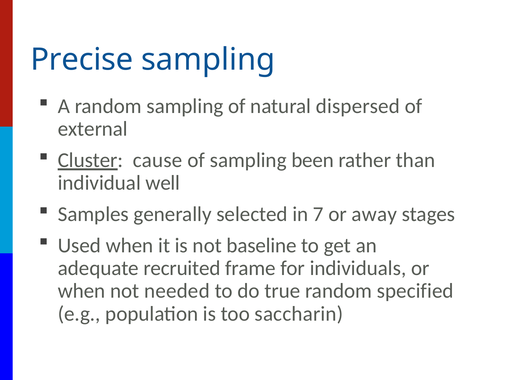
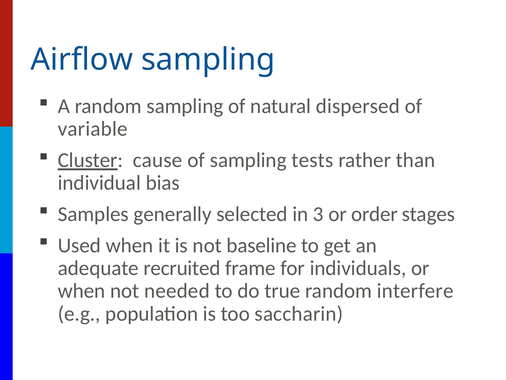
Precise: Precise -> Airflow
external: external -> variable
been: been -> tests
well: well -> bias
7: 7 -> 3
away: away -> order
specified: specified -> interfere
